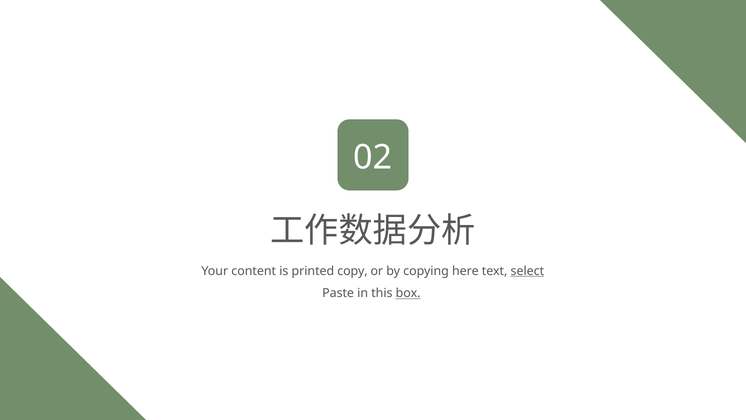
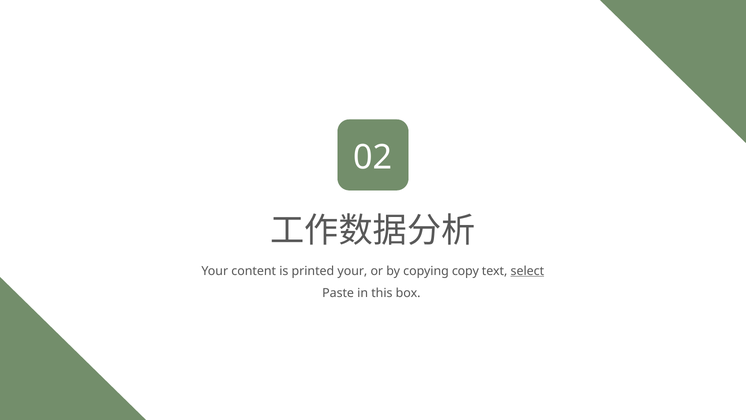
printed copy: copy -> your
here: here -> copy
box underline: present -> none
